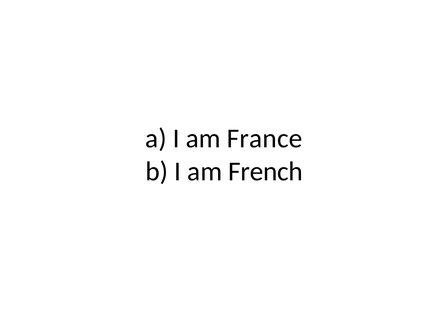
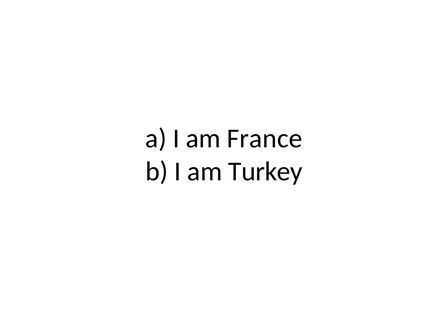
French: French -> Turkey
